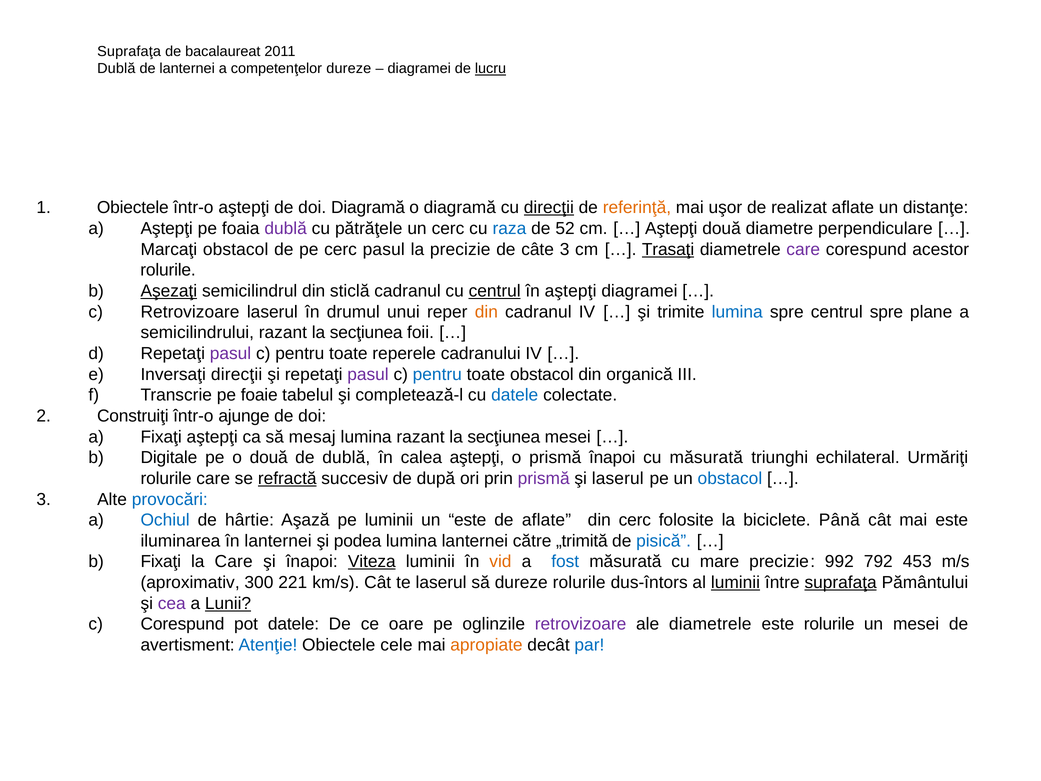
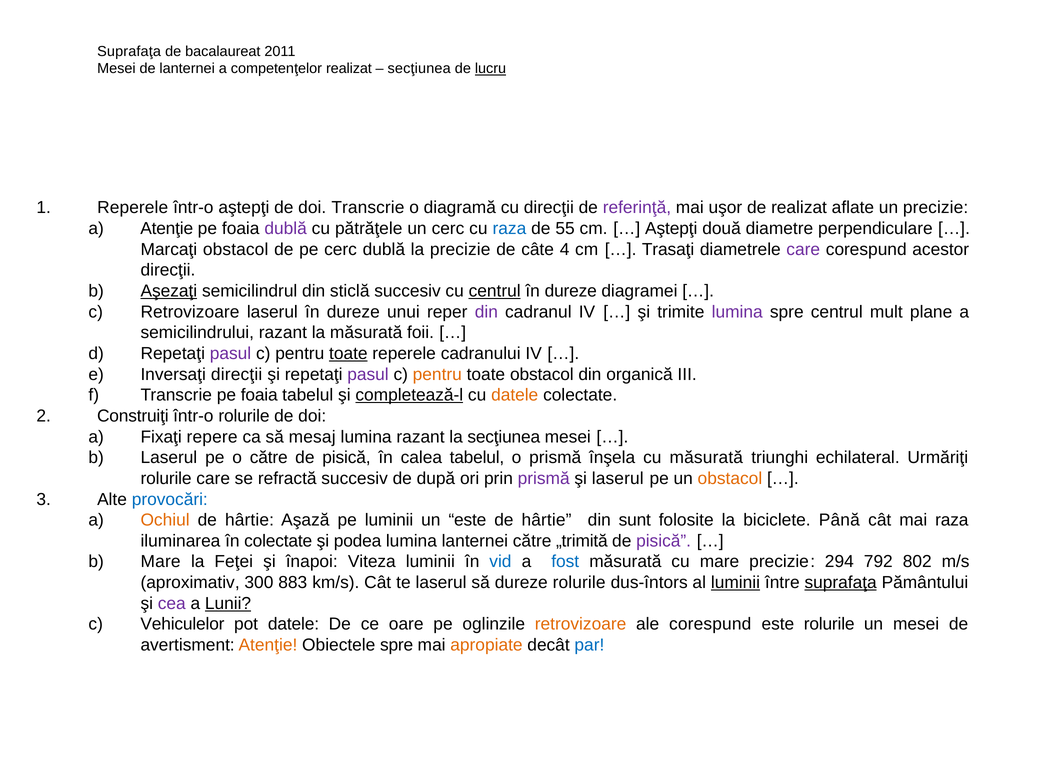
Dublă at (116, 69): Dublă -> Mesei
competenţelor dureze: dureze -> realizat
diagramei at (419, 69): diagramei -> secţiunea
1 Obiectele: Obiectele -> Reperele
doi Diagramă: Diagramă -> Transcrie
direcţii at (549, 208) underline: present -> none
referinţă colour: orange -> purple
un distanţe: distanţe -> precizie
a Aştepţi: Aştepţi -> Atenţie
52: 52 -> 55
cerc pasul: pasul -> dublă
câte 3: 3 -> 4
Trasaţi underline: present -> none
rolurile at (168, 270): rolurile -> direcţii
sticlă cadranul: cadranul -> succesiv
aştepţi at (571, 291): aştepţi -> dureze
laserul în drumul: drumul -> dureze
din at (486, 312) colour: orange -> purple
lumina at (737, 312) colour: blue -> purple
centrul spre: spre -> mult
semicilindrului razant la secţiunea: secţiunea -> măsurată
toate at (348, 353) underline: none -> present
pentru at (437, 374) colour: blue -> orange
Transcrie pe foaie: foaie -> foaia
completează-l underline: none -> present
datele at (515, 395) colour: blue -> orange
într-o ajunge: ajunge -> rolurile
Fixaţi aştepţi: aştepţi -> repere
Digitale at (169, 457): Digitale -> Laserul
o două: două -> către
dublă at (346, 457): dublă -> pisică
calea aştepţi: aştepţi -> tabelul
prismă înapoi: înapoi -> înşela
refractă underline: present -> none
obstacol at (730, 478) colour: blue -> orange
Ochiul colour: blue -> orange
aflate at (546, 520): aflate -> hârtie
din cerc: cerc -> sunt
mai este: este -> raza
în lanternei: lanternei -> colectate
pisică at (664, 541) colour: blue -> purple
Fixaţi at (161, 562): Fixaţi -> Mare
la Care: Care -> Feţei
Viteza underline: present -> none
vid colour: orange -> blue
992: 992 -> 294
453: 453 -> 802
221: 221 -> 883
c Corespund: Corespund -> Vehiculelor
retrovizoare at (581, 624) colour: purple -> orange
ale diametrele: diametrele -> corespund
Atenţie at (268, 645) colour: blue -> orange
Obiectele cele: cele -> spre
